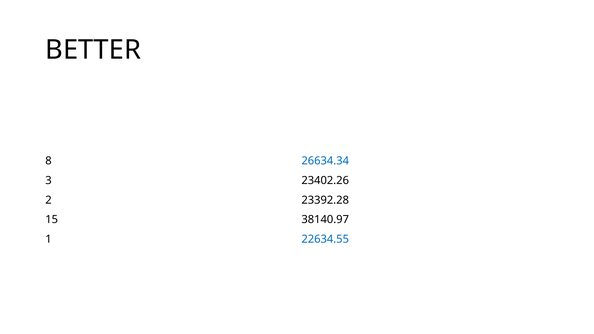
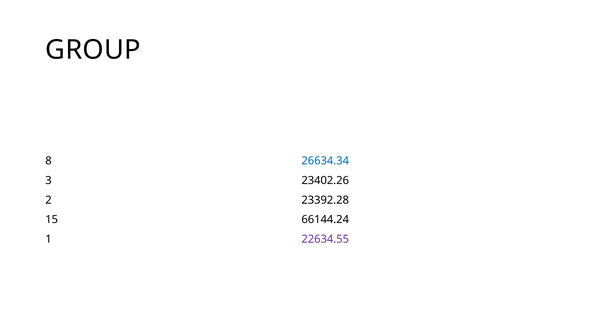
BETTER: BETTER -> GROUP
38140.97: 38140.97 -> 66144.24
22634.55 colour: blue -> purple
